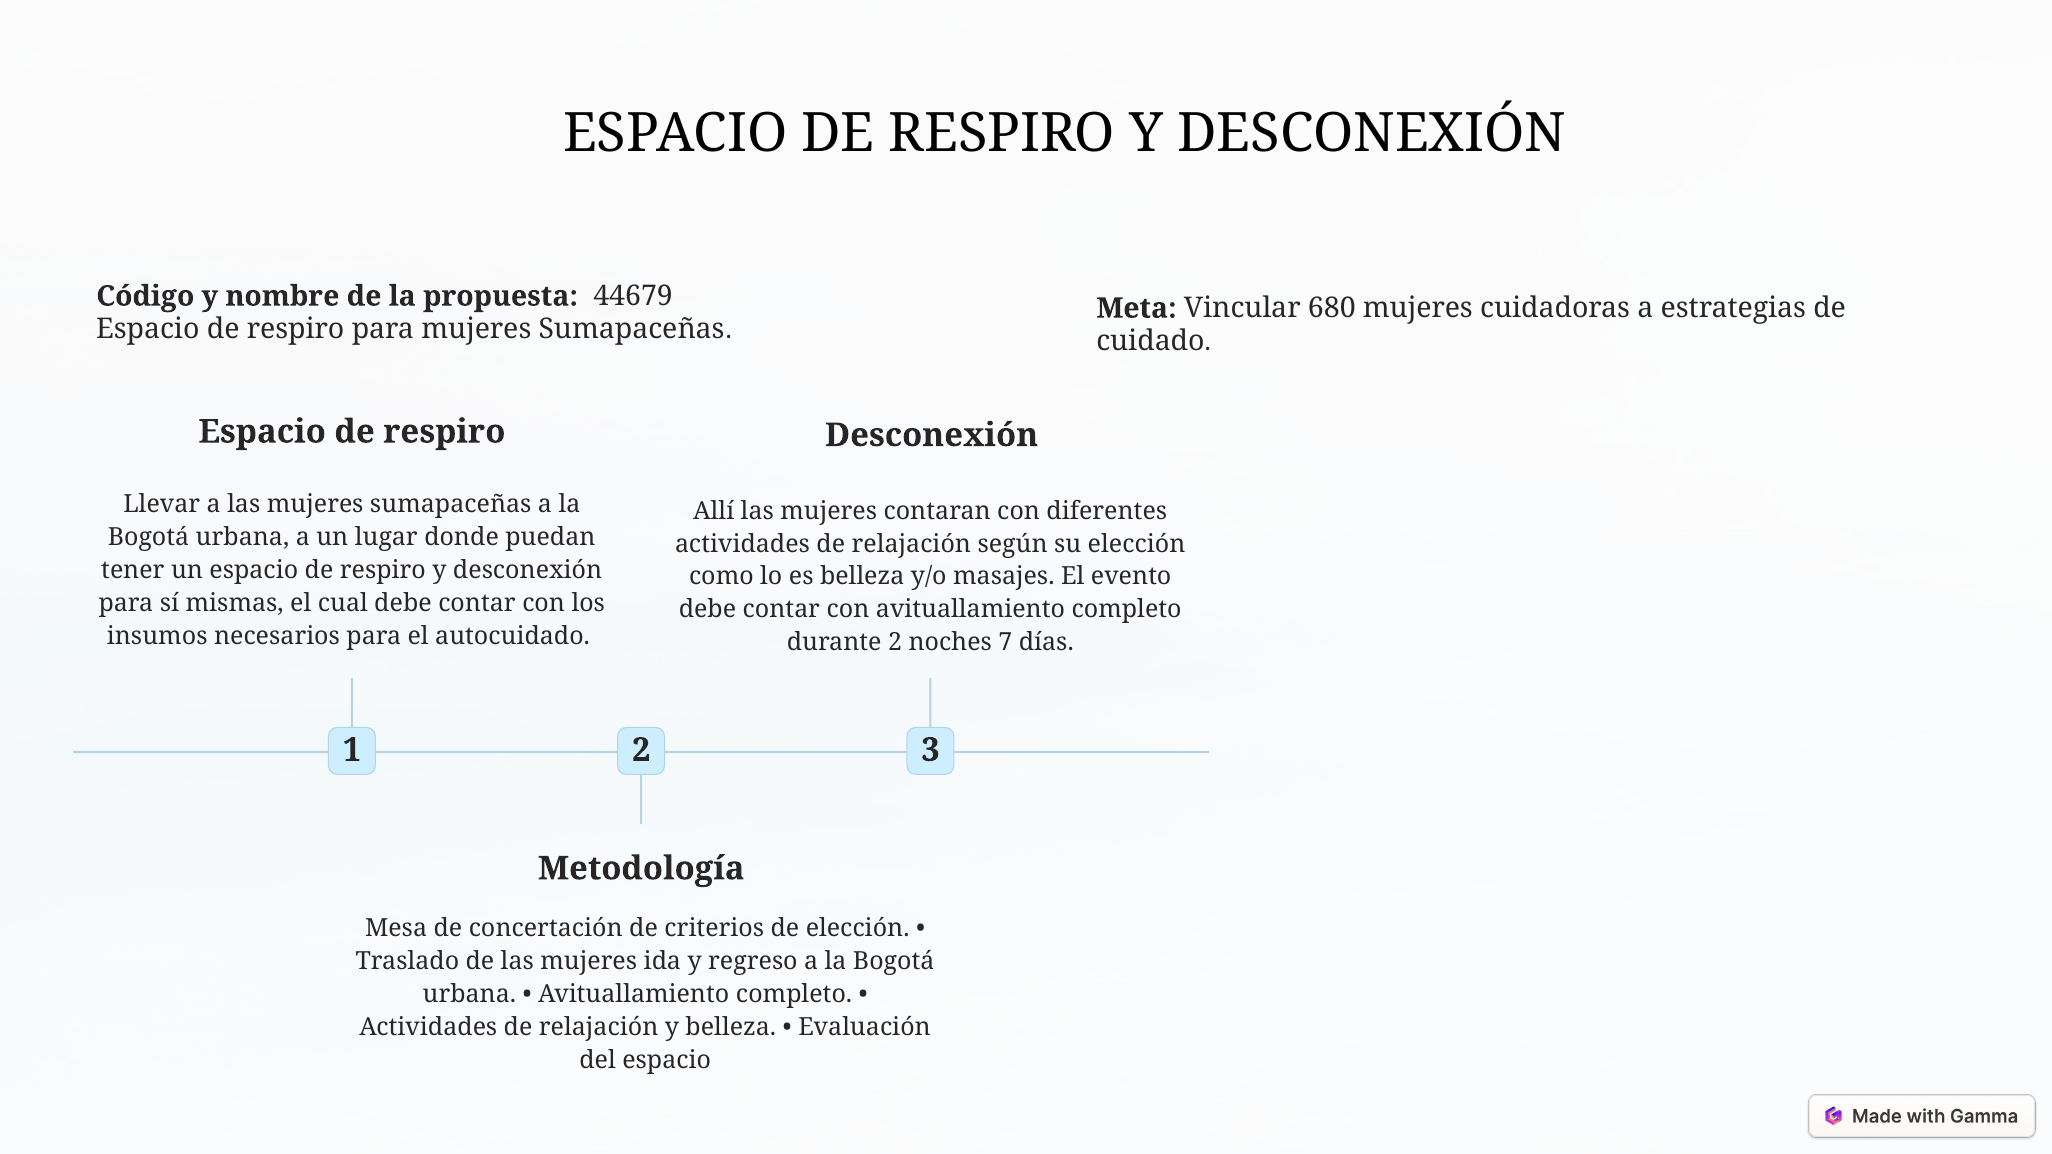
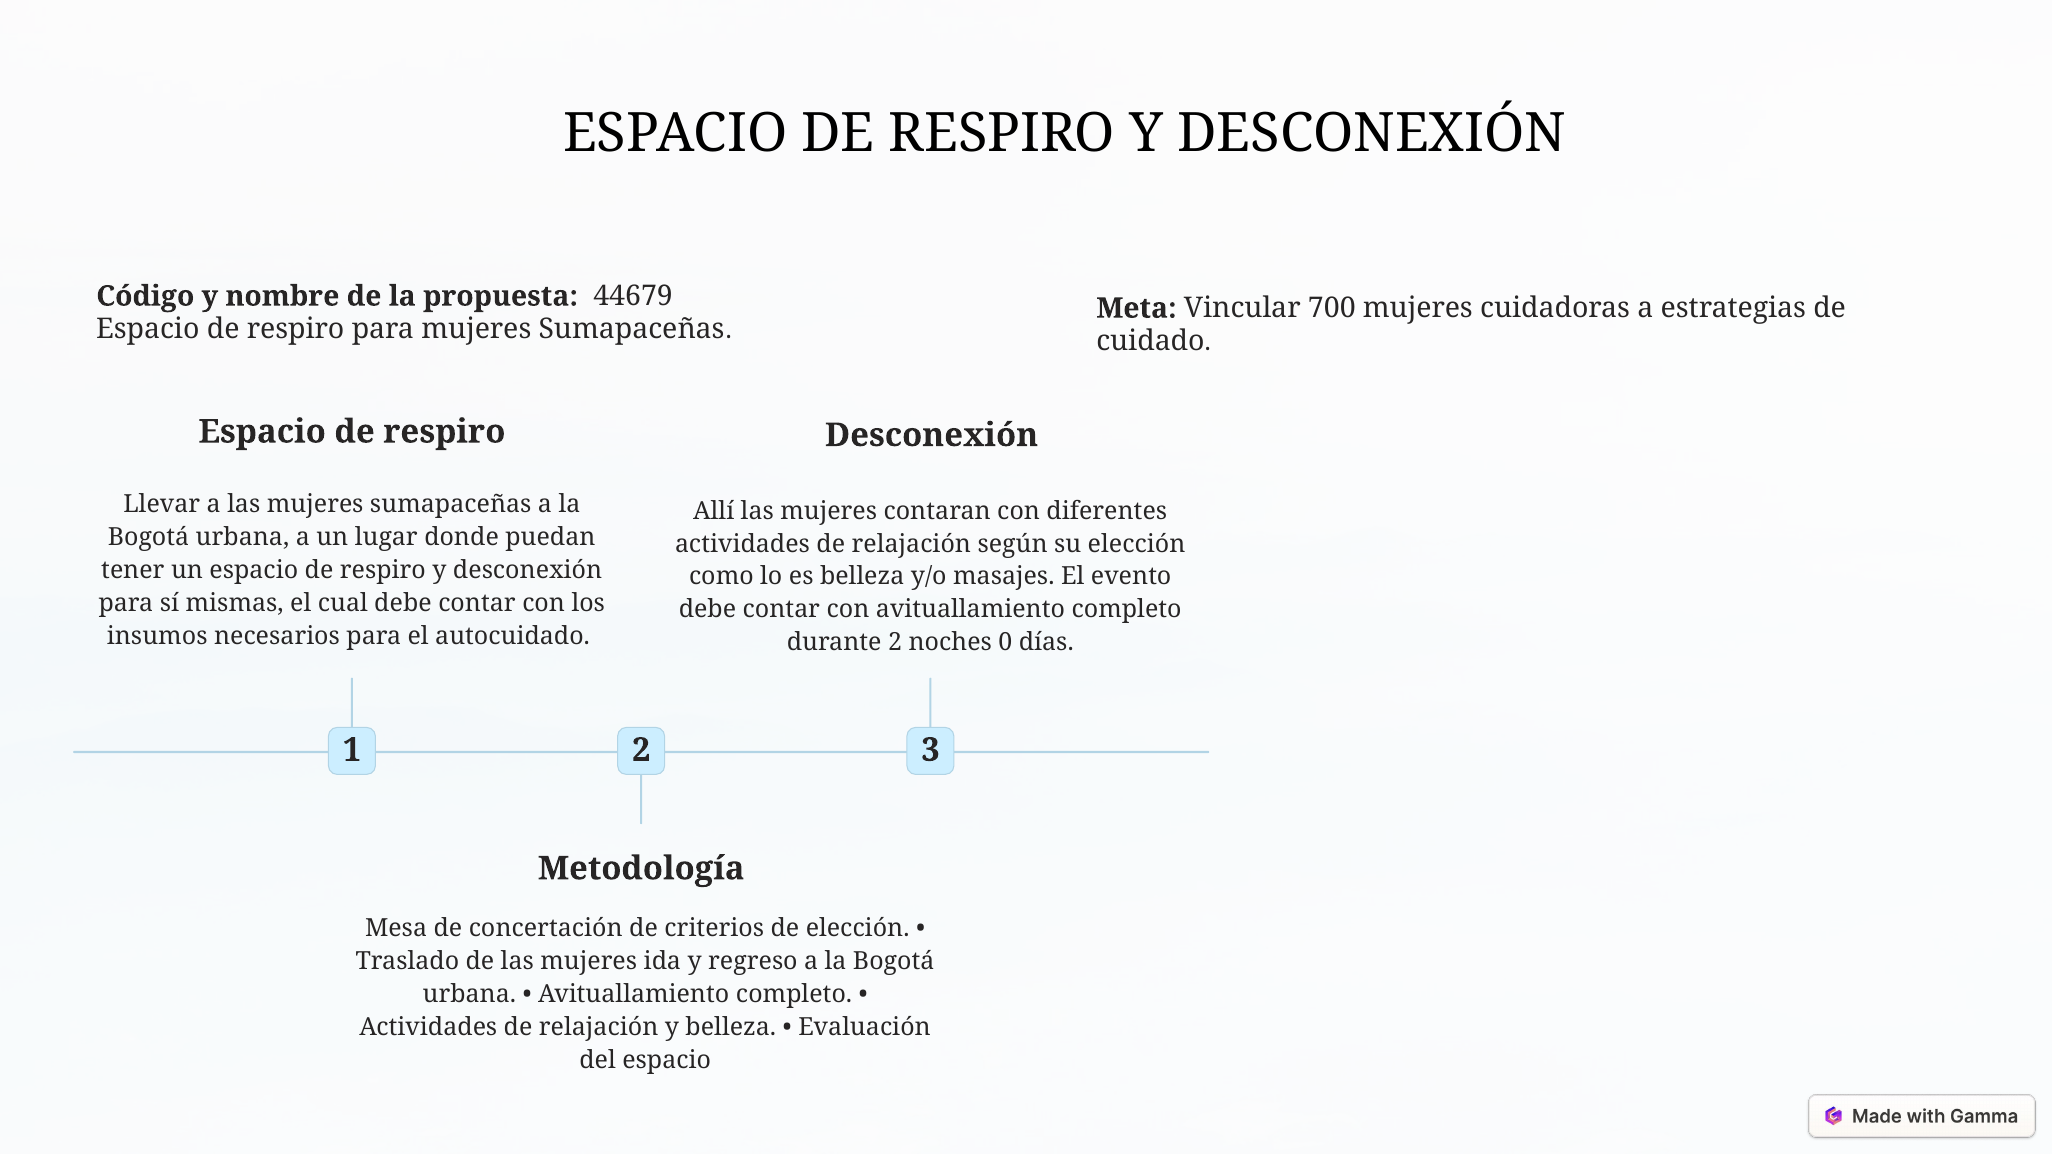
680: 680 -> 700
7: 7 -> 0
